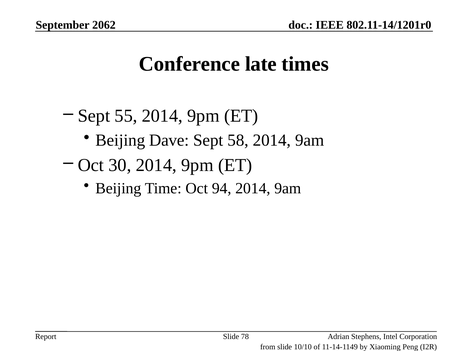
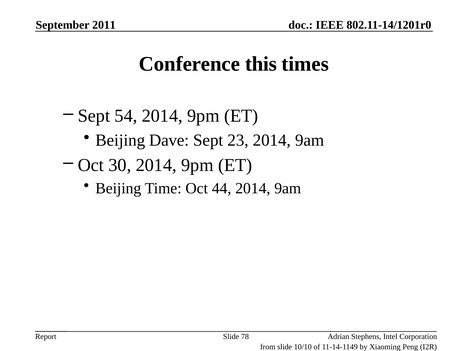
2062: 2062 -> 2011
late: late -> this
55: 55 -> 54
58: 58 -> 23
94: 94 -> 44
